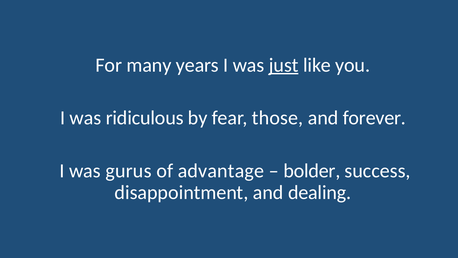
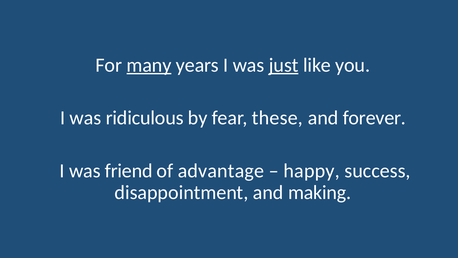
many underline: none -> present
those: those -> these
gurus: gurus -> friend
bolder: bolder -> happy
dealing: dealing -> making
